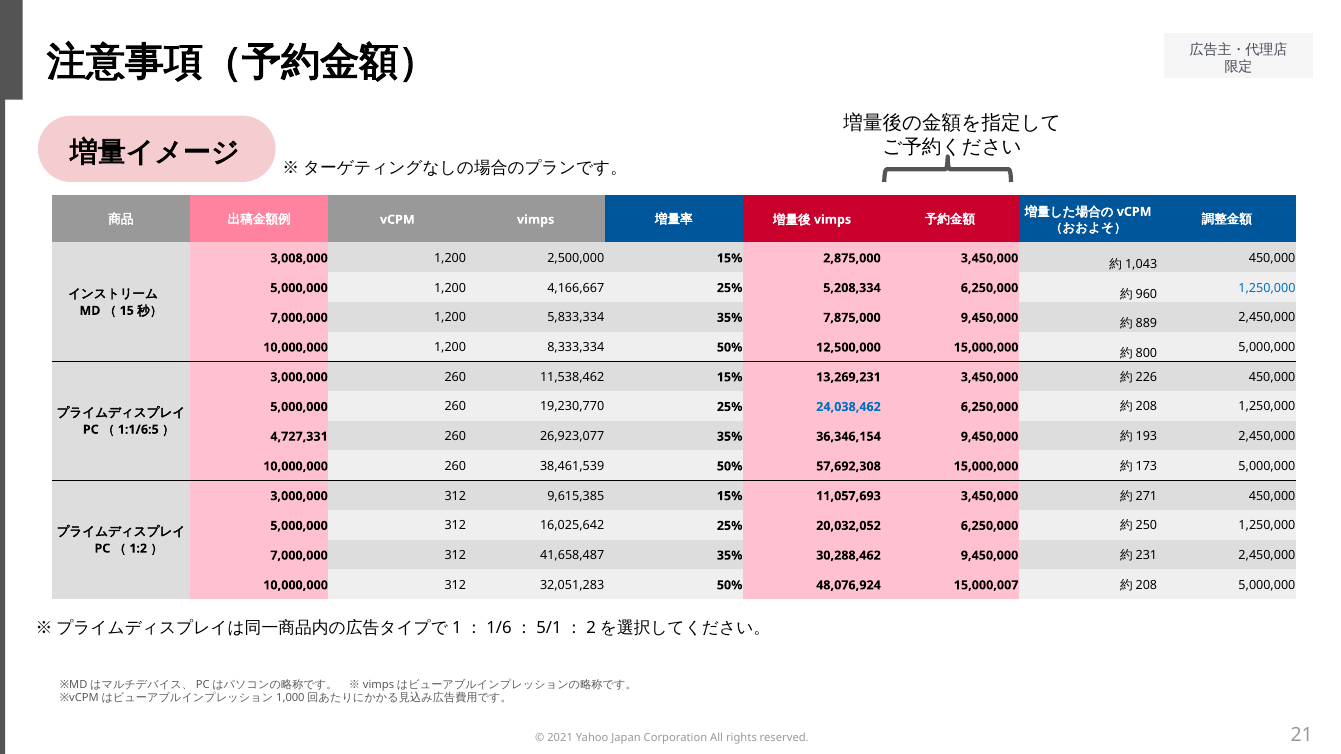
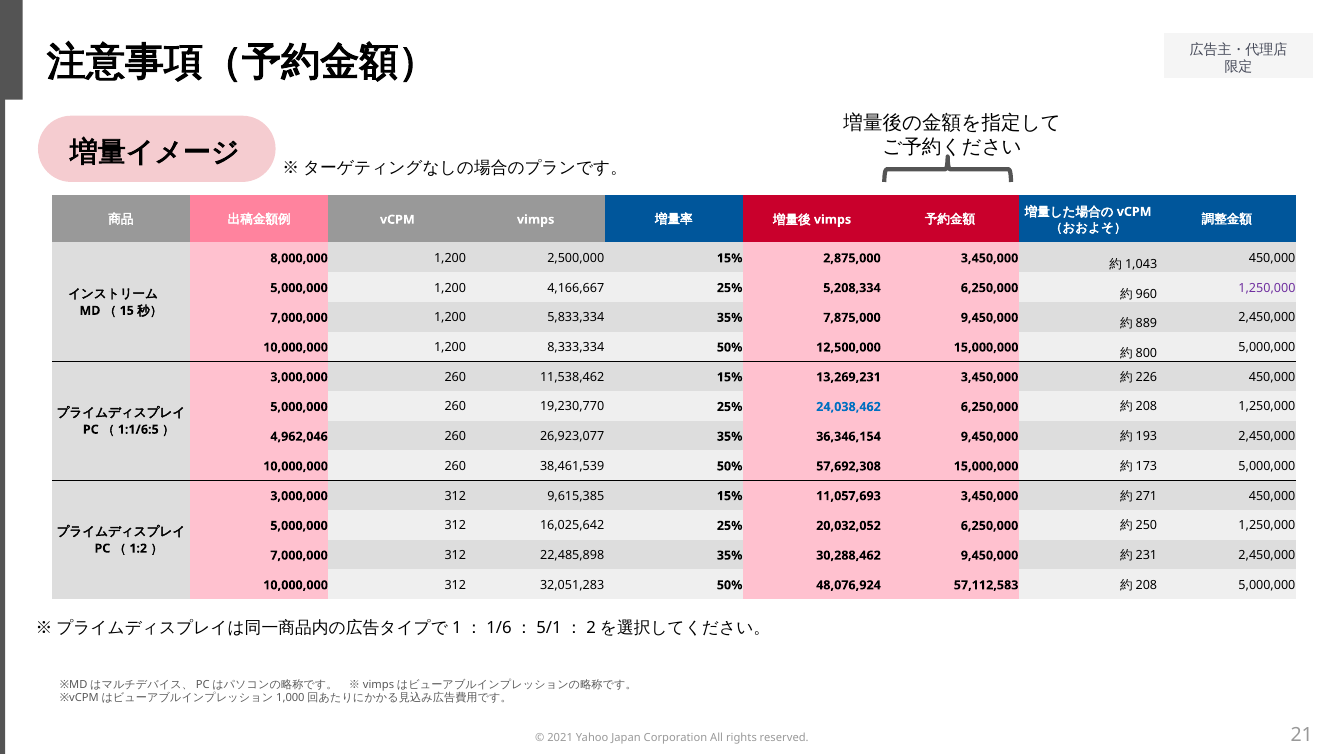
3,008,000: 3,008,000 -> 8,000,000
1,250,000 at (1267, 288) colour: blue -> purple
4,727,331: 4,727,331 -> 4,962,046
41,658,487: 41,658,487 -> 22,485,898
15,000,007: 15,000,007 -> 57,112,583
